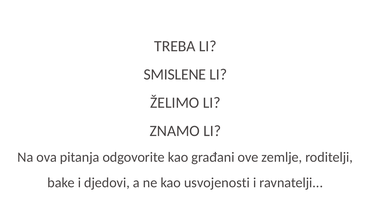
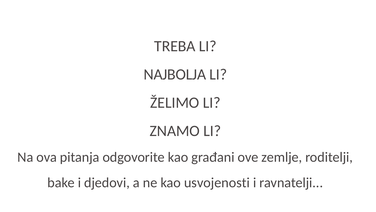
SMISLENE: SMISLENE -> NAJBOLJA
